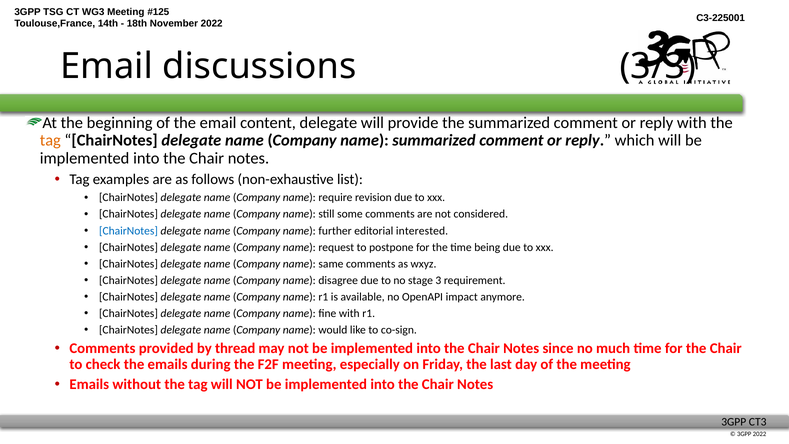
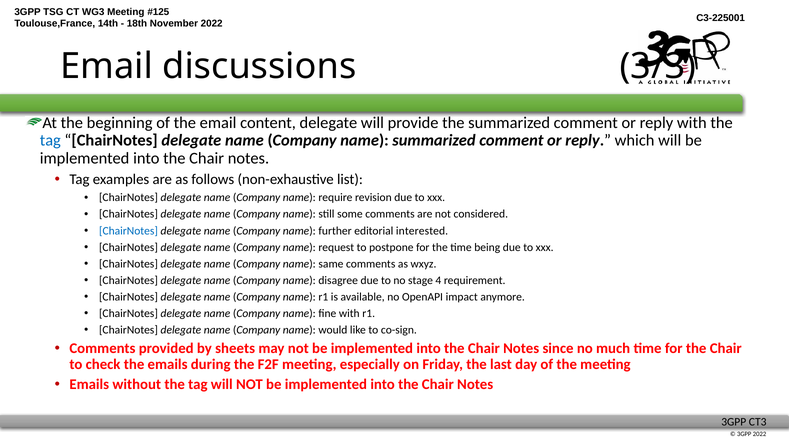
tag at (50, 140) colour: orange -> blue
3: 3 -> 4
thread: thread -> sheets
